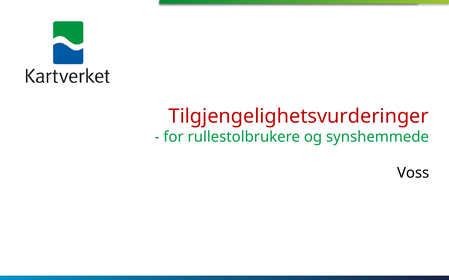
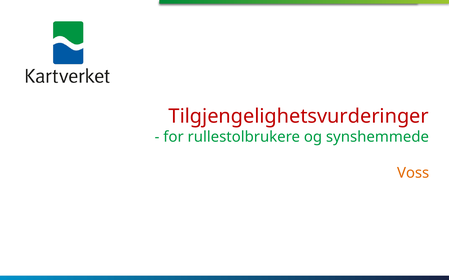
Voss colour: black -> orange
